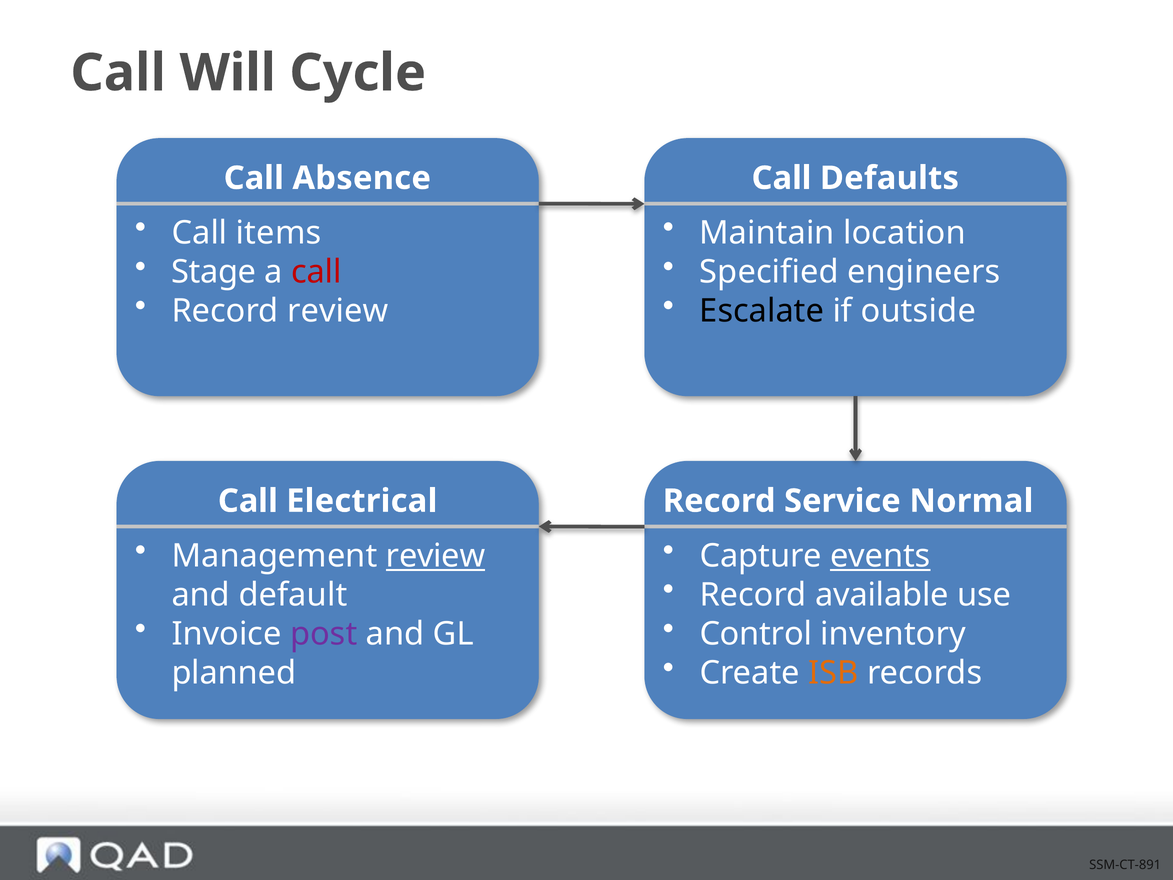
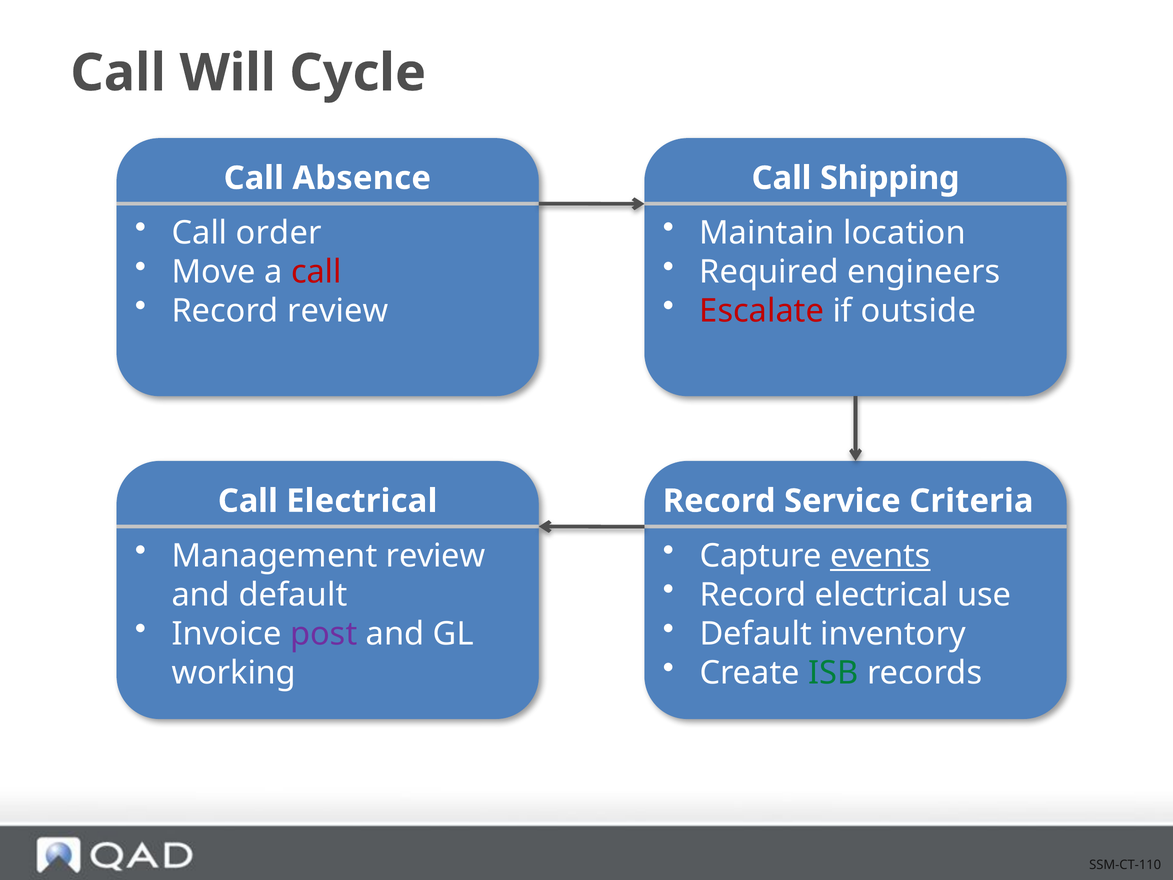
Defaults: Defaults -> Shipping
items: items -> order
Stage: Stage -> Move
Specified: Specified -> Required
Escalate colour: black -> red
Normal: Normal -> Criteria
review at (436, 556) underline: present -> none
Record available: available -> electrical
Control at (756, 634): Control -> Default
ISB colour: orange -> green
planned: planned -> working
SSM-CT-891: SSM-CT-891 -> SSM-CT-110
